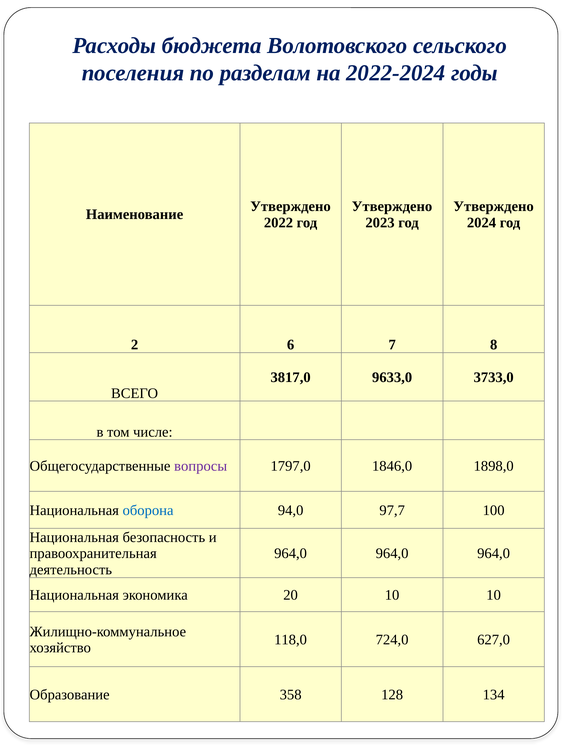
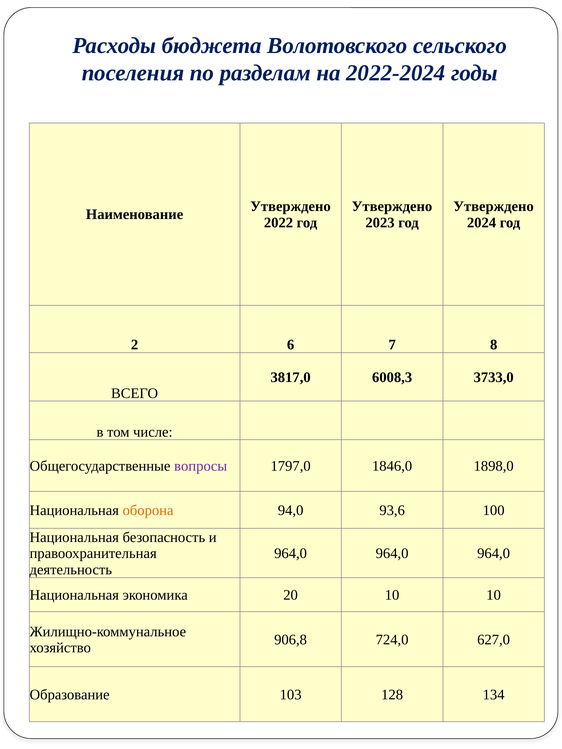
9633,0: 9633,0 -> 6008,3
оборона colour: blue -> orange
97,7: 97,7 -> 93,6
118,0: 118,0 -> 906,8
358: 358 -> 103
